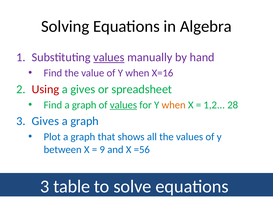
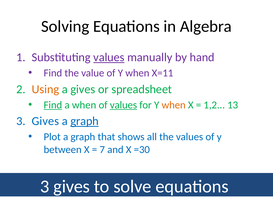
X=16: X=16 -> X=11
Using colour: red -> orange
Find at (53, 105) underline: none -> present
graph at (84, 105): graph -> when
28: 28 -> 13
graph at (85, 121) underline: none -> present
9: 9 -> 7
=56: =56 -> =30
table at (72, 186): table -> gives
